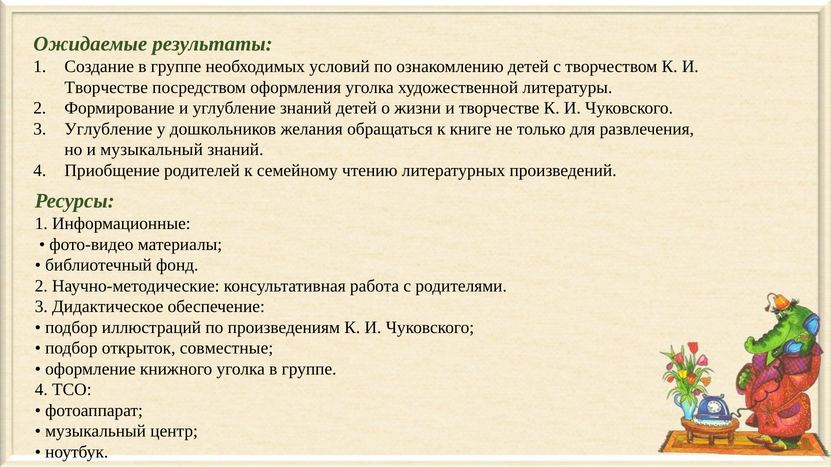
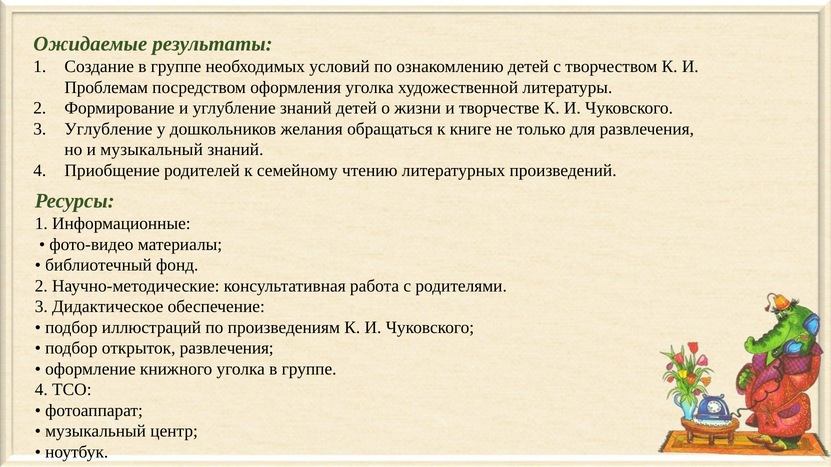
Творчестве at (106, 88): Творчестве -> Проблемам
открыток совместные: совместные -> развлечения
